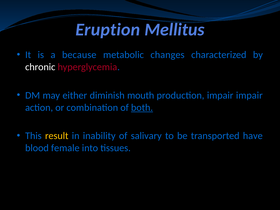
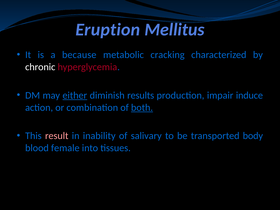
changes: changes -> cracking
either underline: none -> present
mouth: mouth -> results
impair impair: impair -> induce
result colour: yellow -> pink
have: have -> body
